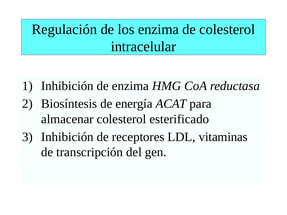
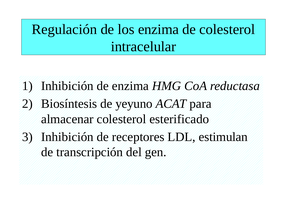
energía: energía -> yeyuno
vitaminas: vitaminas -> estimulan
